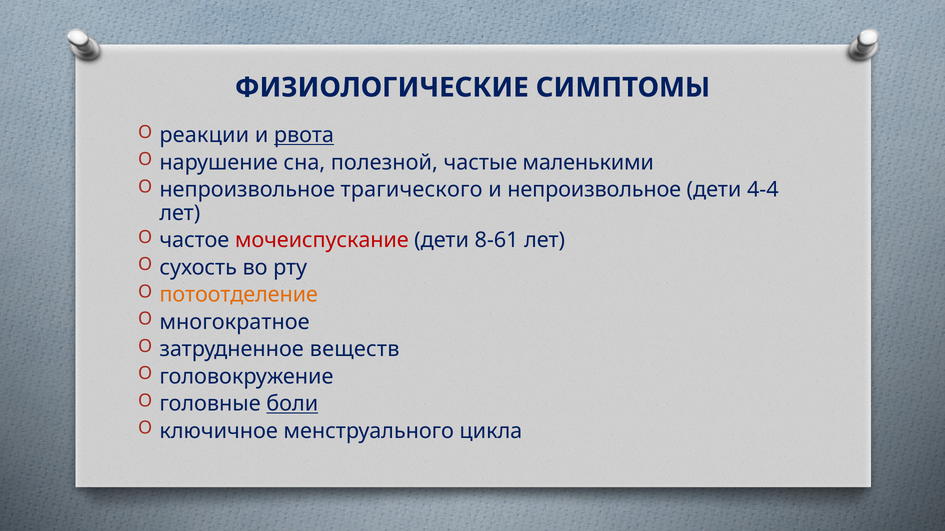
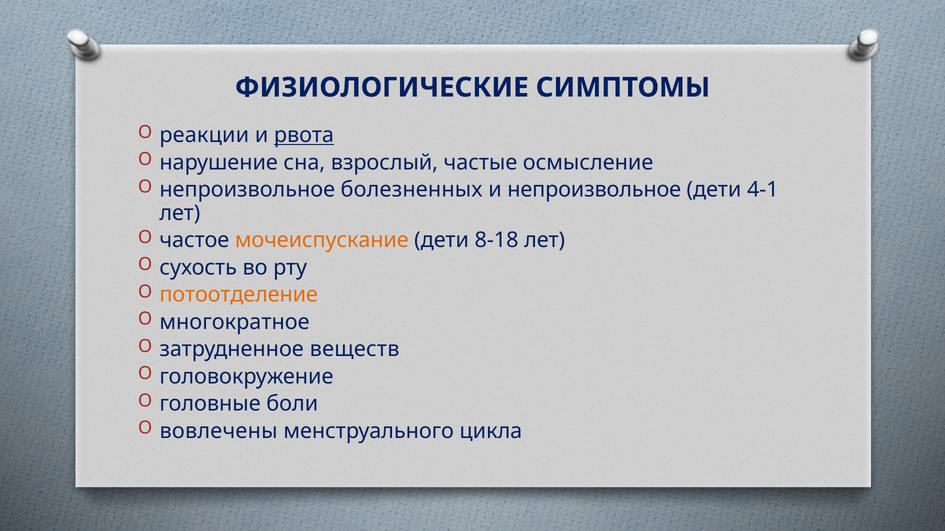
полезной: полезной -> взрослый
маленькими: маленькими -> осмысление
трагического: трагического -> болезненных
4-4: 4-4 -> 4-1
мочеиспускание colour: red -> orange
8-61: 8-61 -> 8-18
боли underline: present -> none
ключичное: ключичное -> вовлечены
